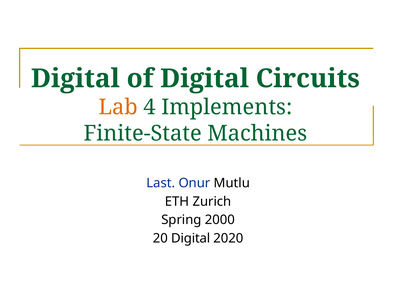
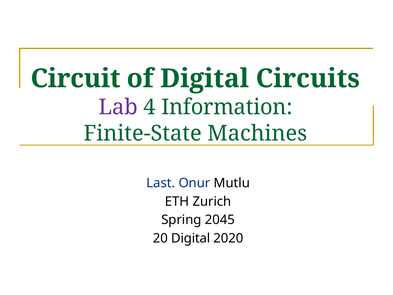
Digital at (75, 79): Digital -> Circuit
Lab colour: orange -> purple
Implements: Implements -> Information
2000: 2000 -> 2045
